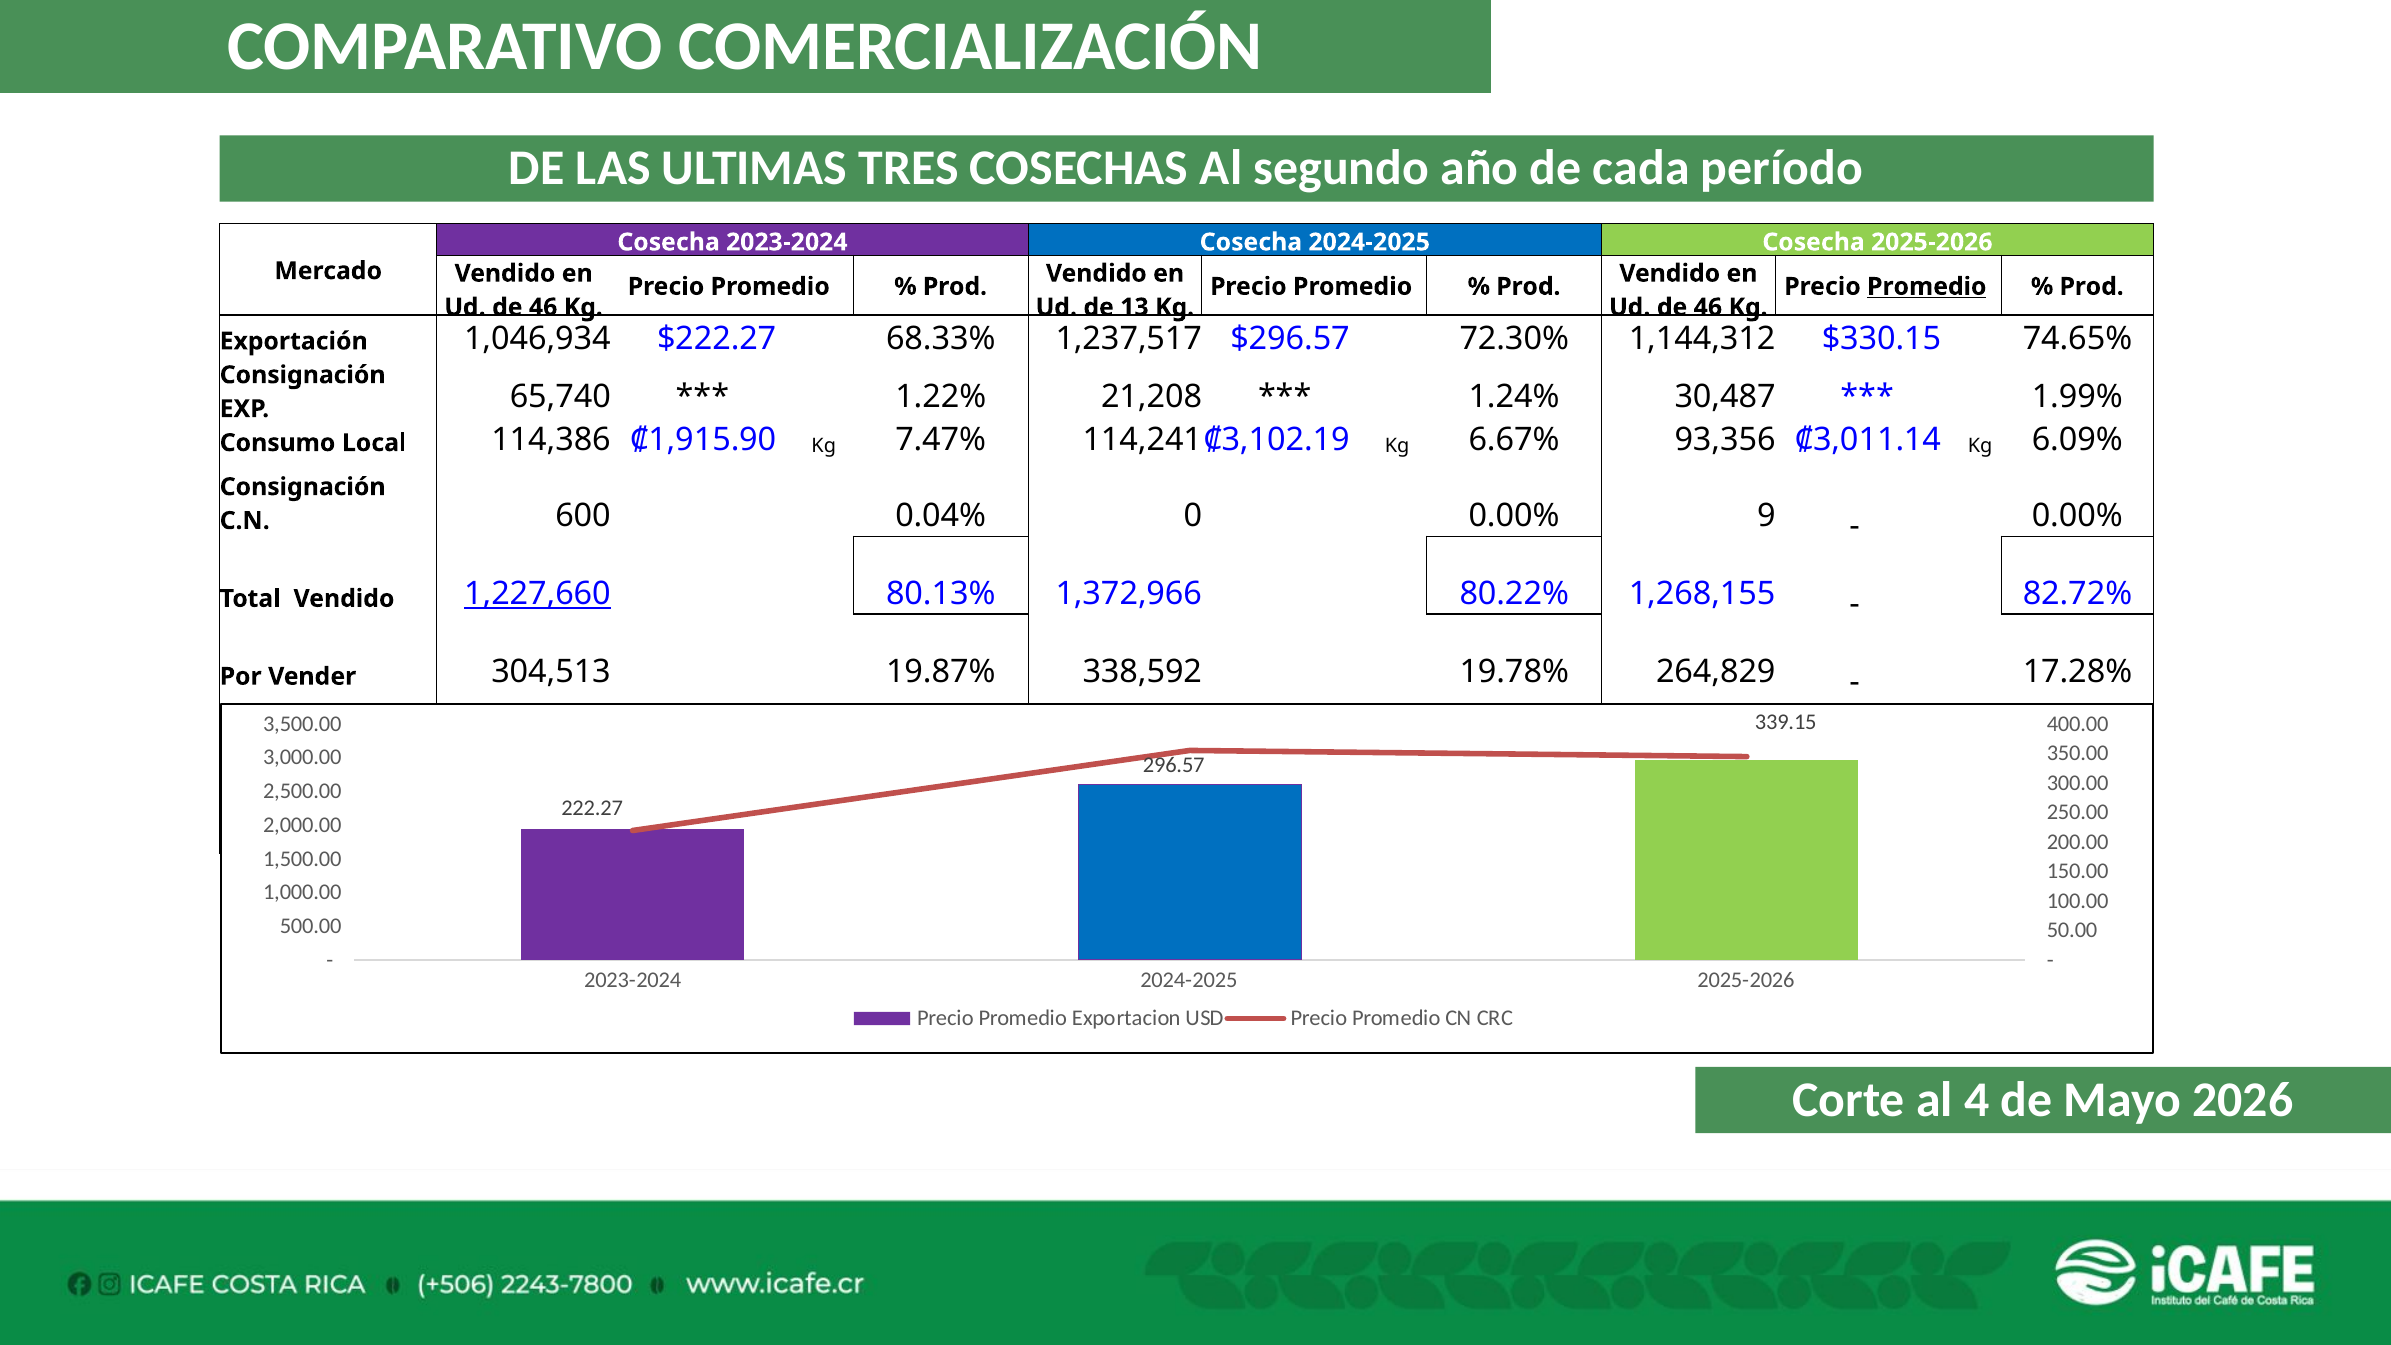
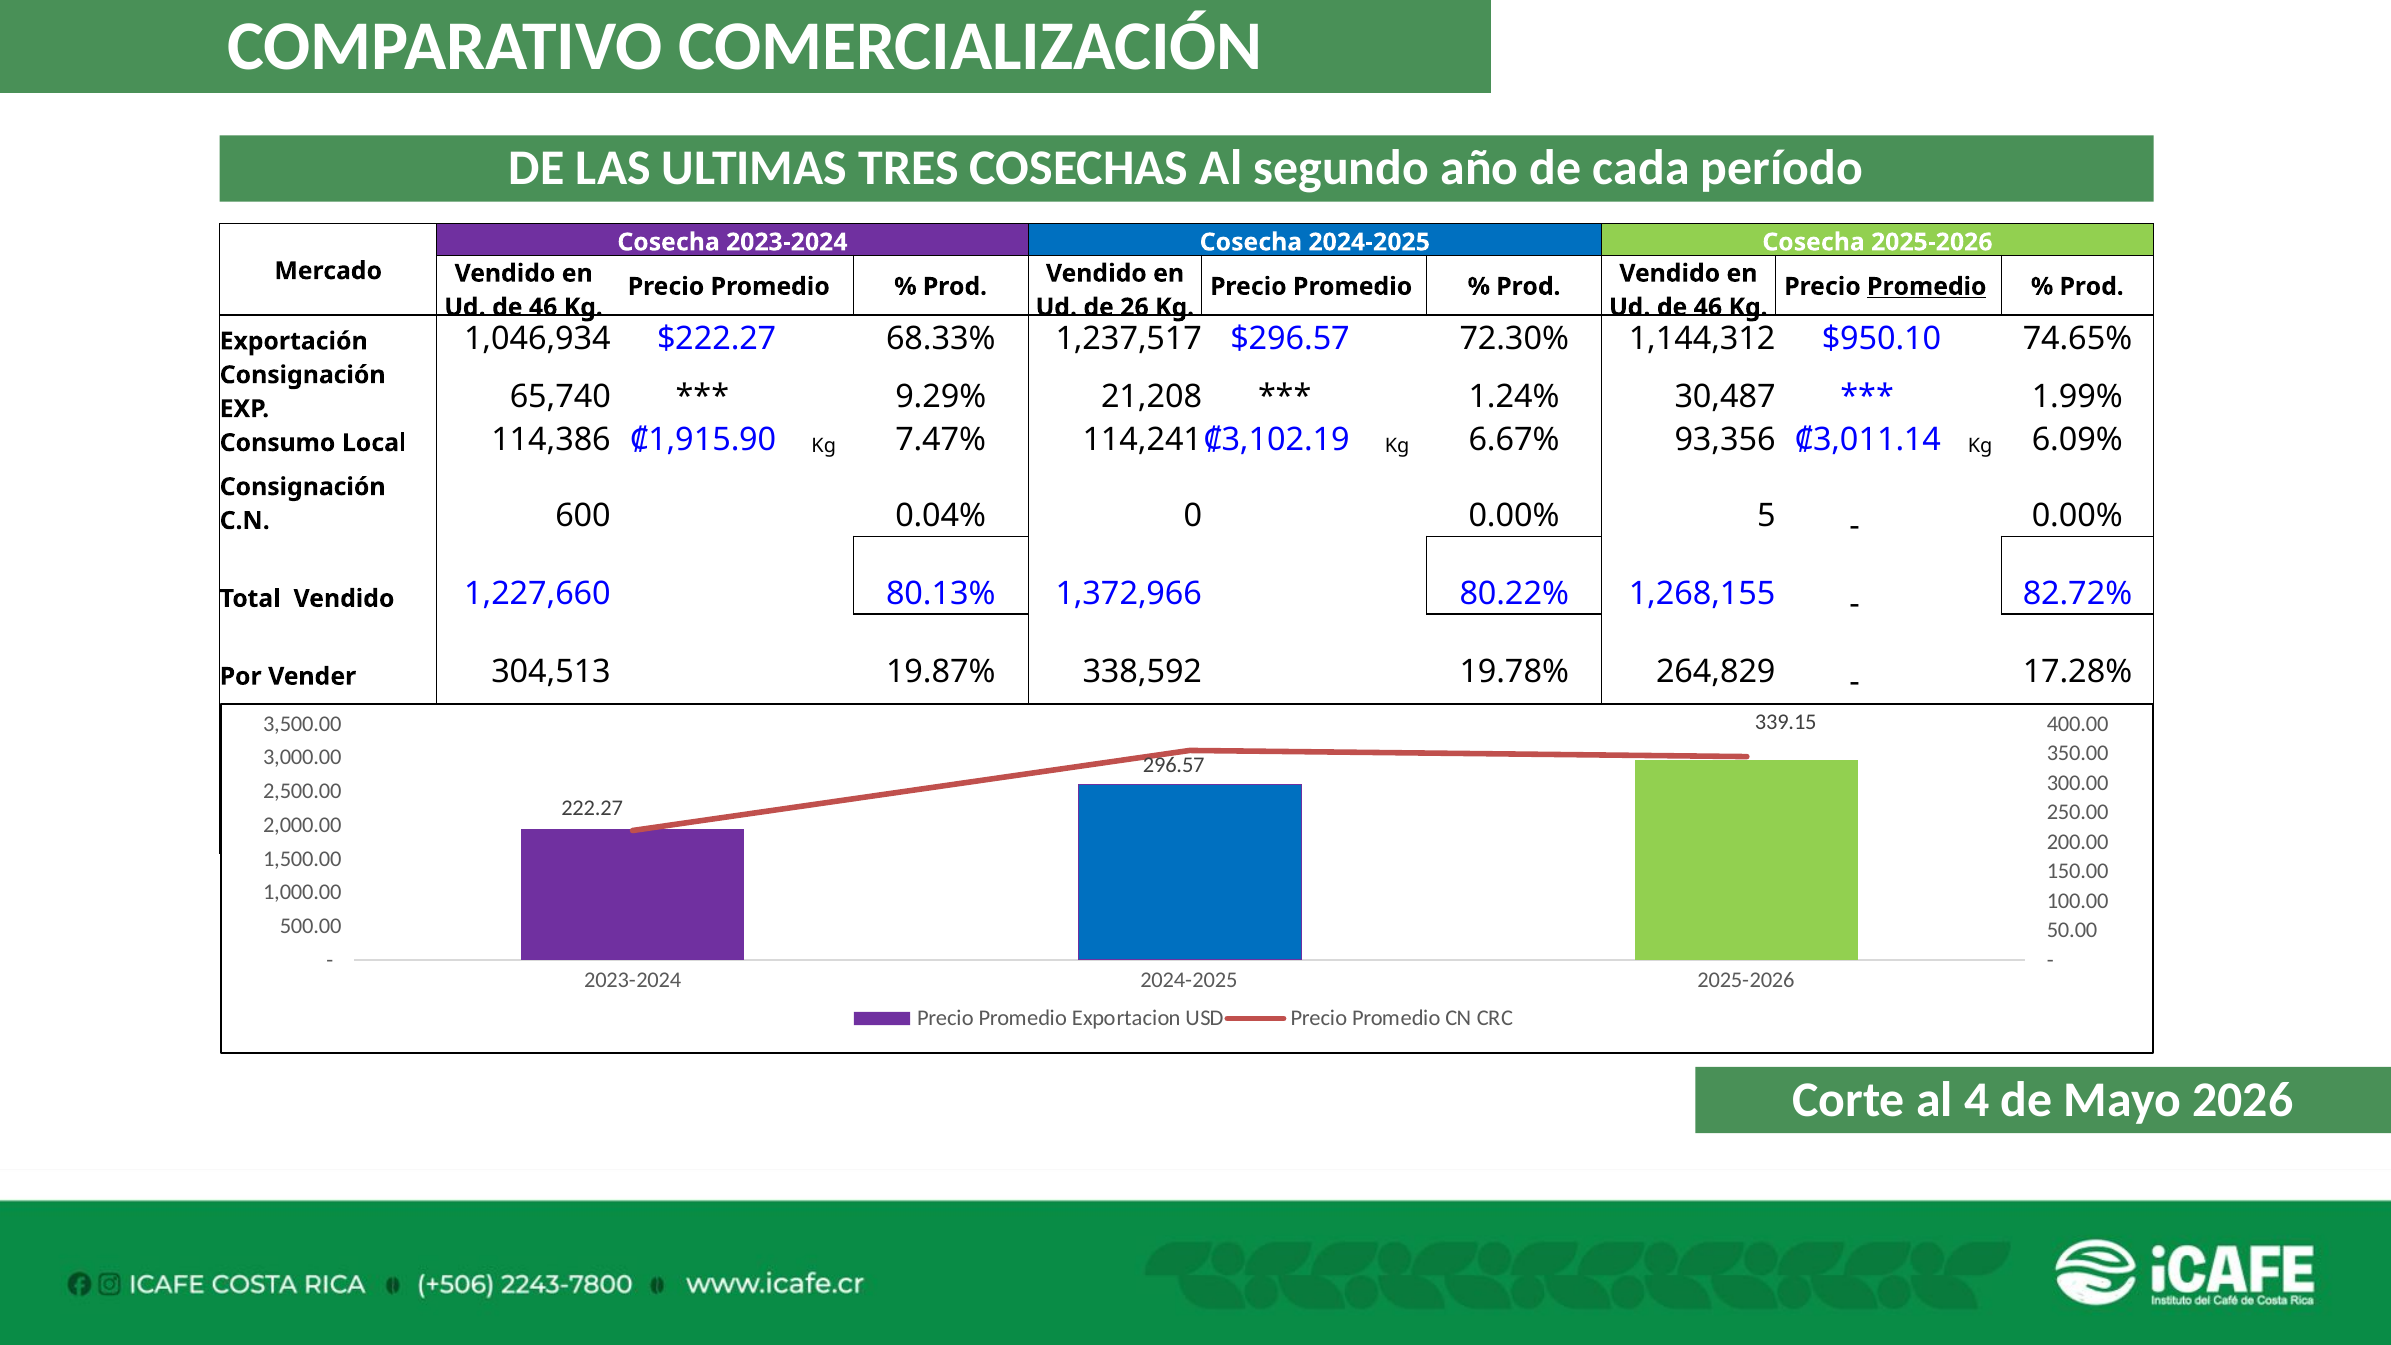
13: 13 -> 26
$330.15: $330.15 -> $950.10
1.22%: 1.22% -> 9.29%
9: 9 -> 5
1,227,660 underline: present -> none
